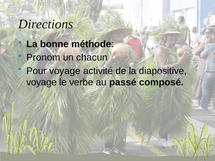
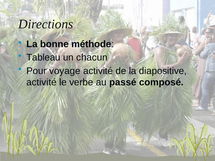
Pronom: Pronom -> Tableau
voyage at (42, 82): voyage -> activité
